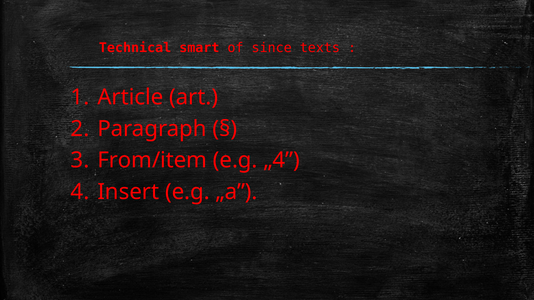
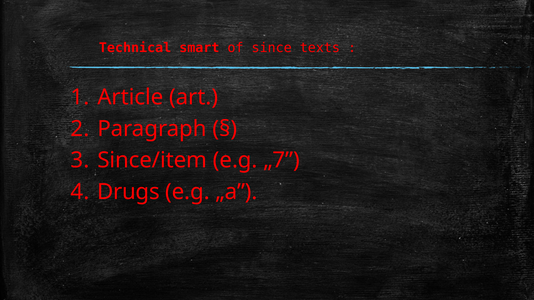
From/item: From/item -> Since/item
„4: „4 -> „7
Insert: Insert -> Drugs
